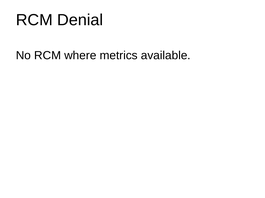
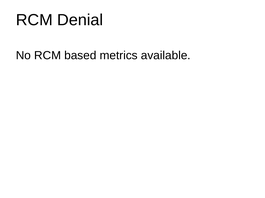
where: where -> based
